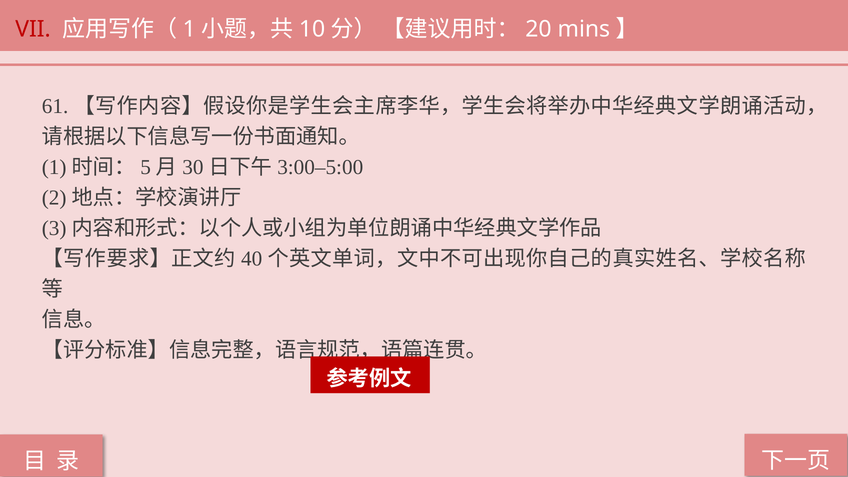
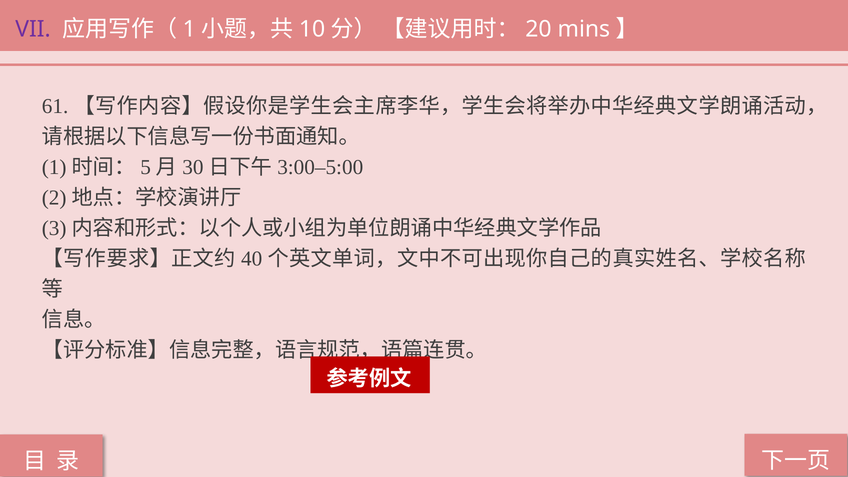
VII colour: red -> purple
